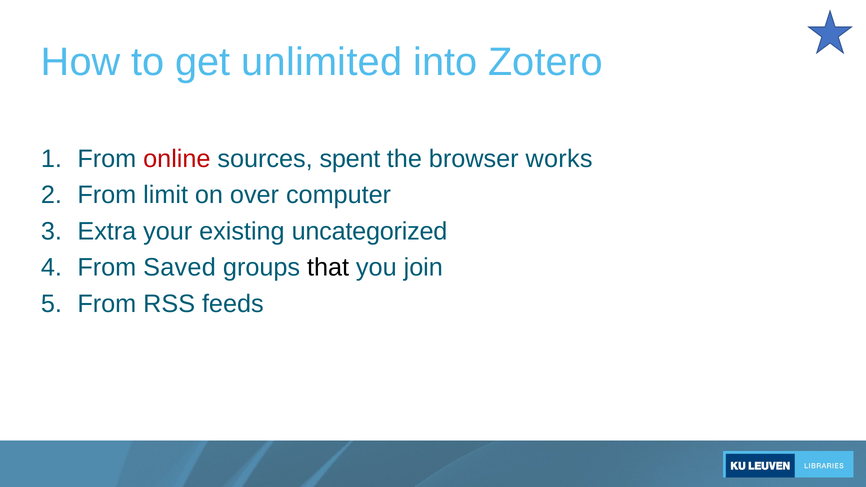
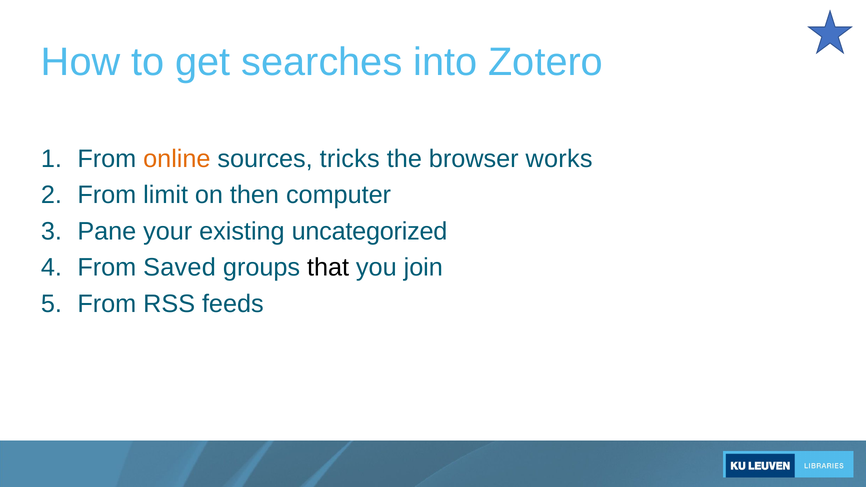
unlimited: unlimited -> searches
online colour: red -> orange
spent: spent -> tricks
over: over -> then
Extra: Extra -> Pane
